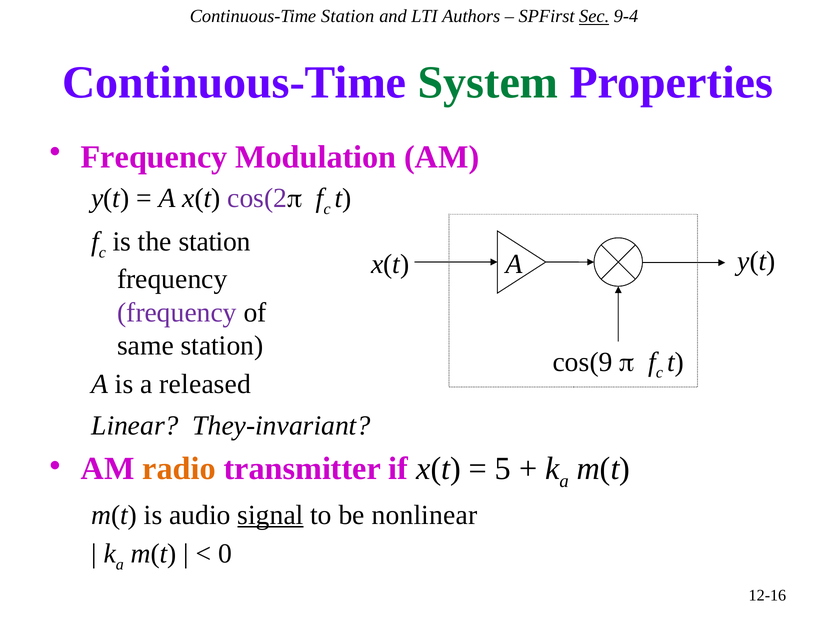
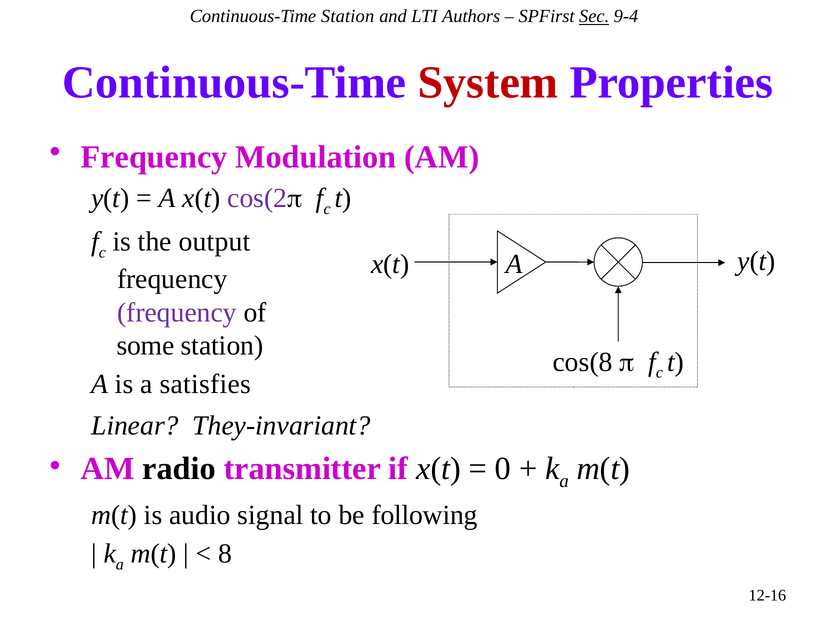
System colour: green -> red
the station: station -> output
same: same -> some
cos(9: cos(9 -> cos(8
released: released -> satisfies
radio colour: orange -> black
5: 5 -> 0
signal underline: present -> none
nonlinear: nonlinear -> following
0: 0 -> 8
